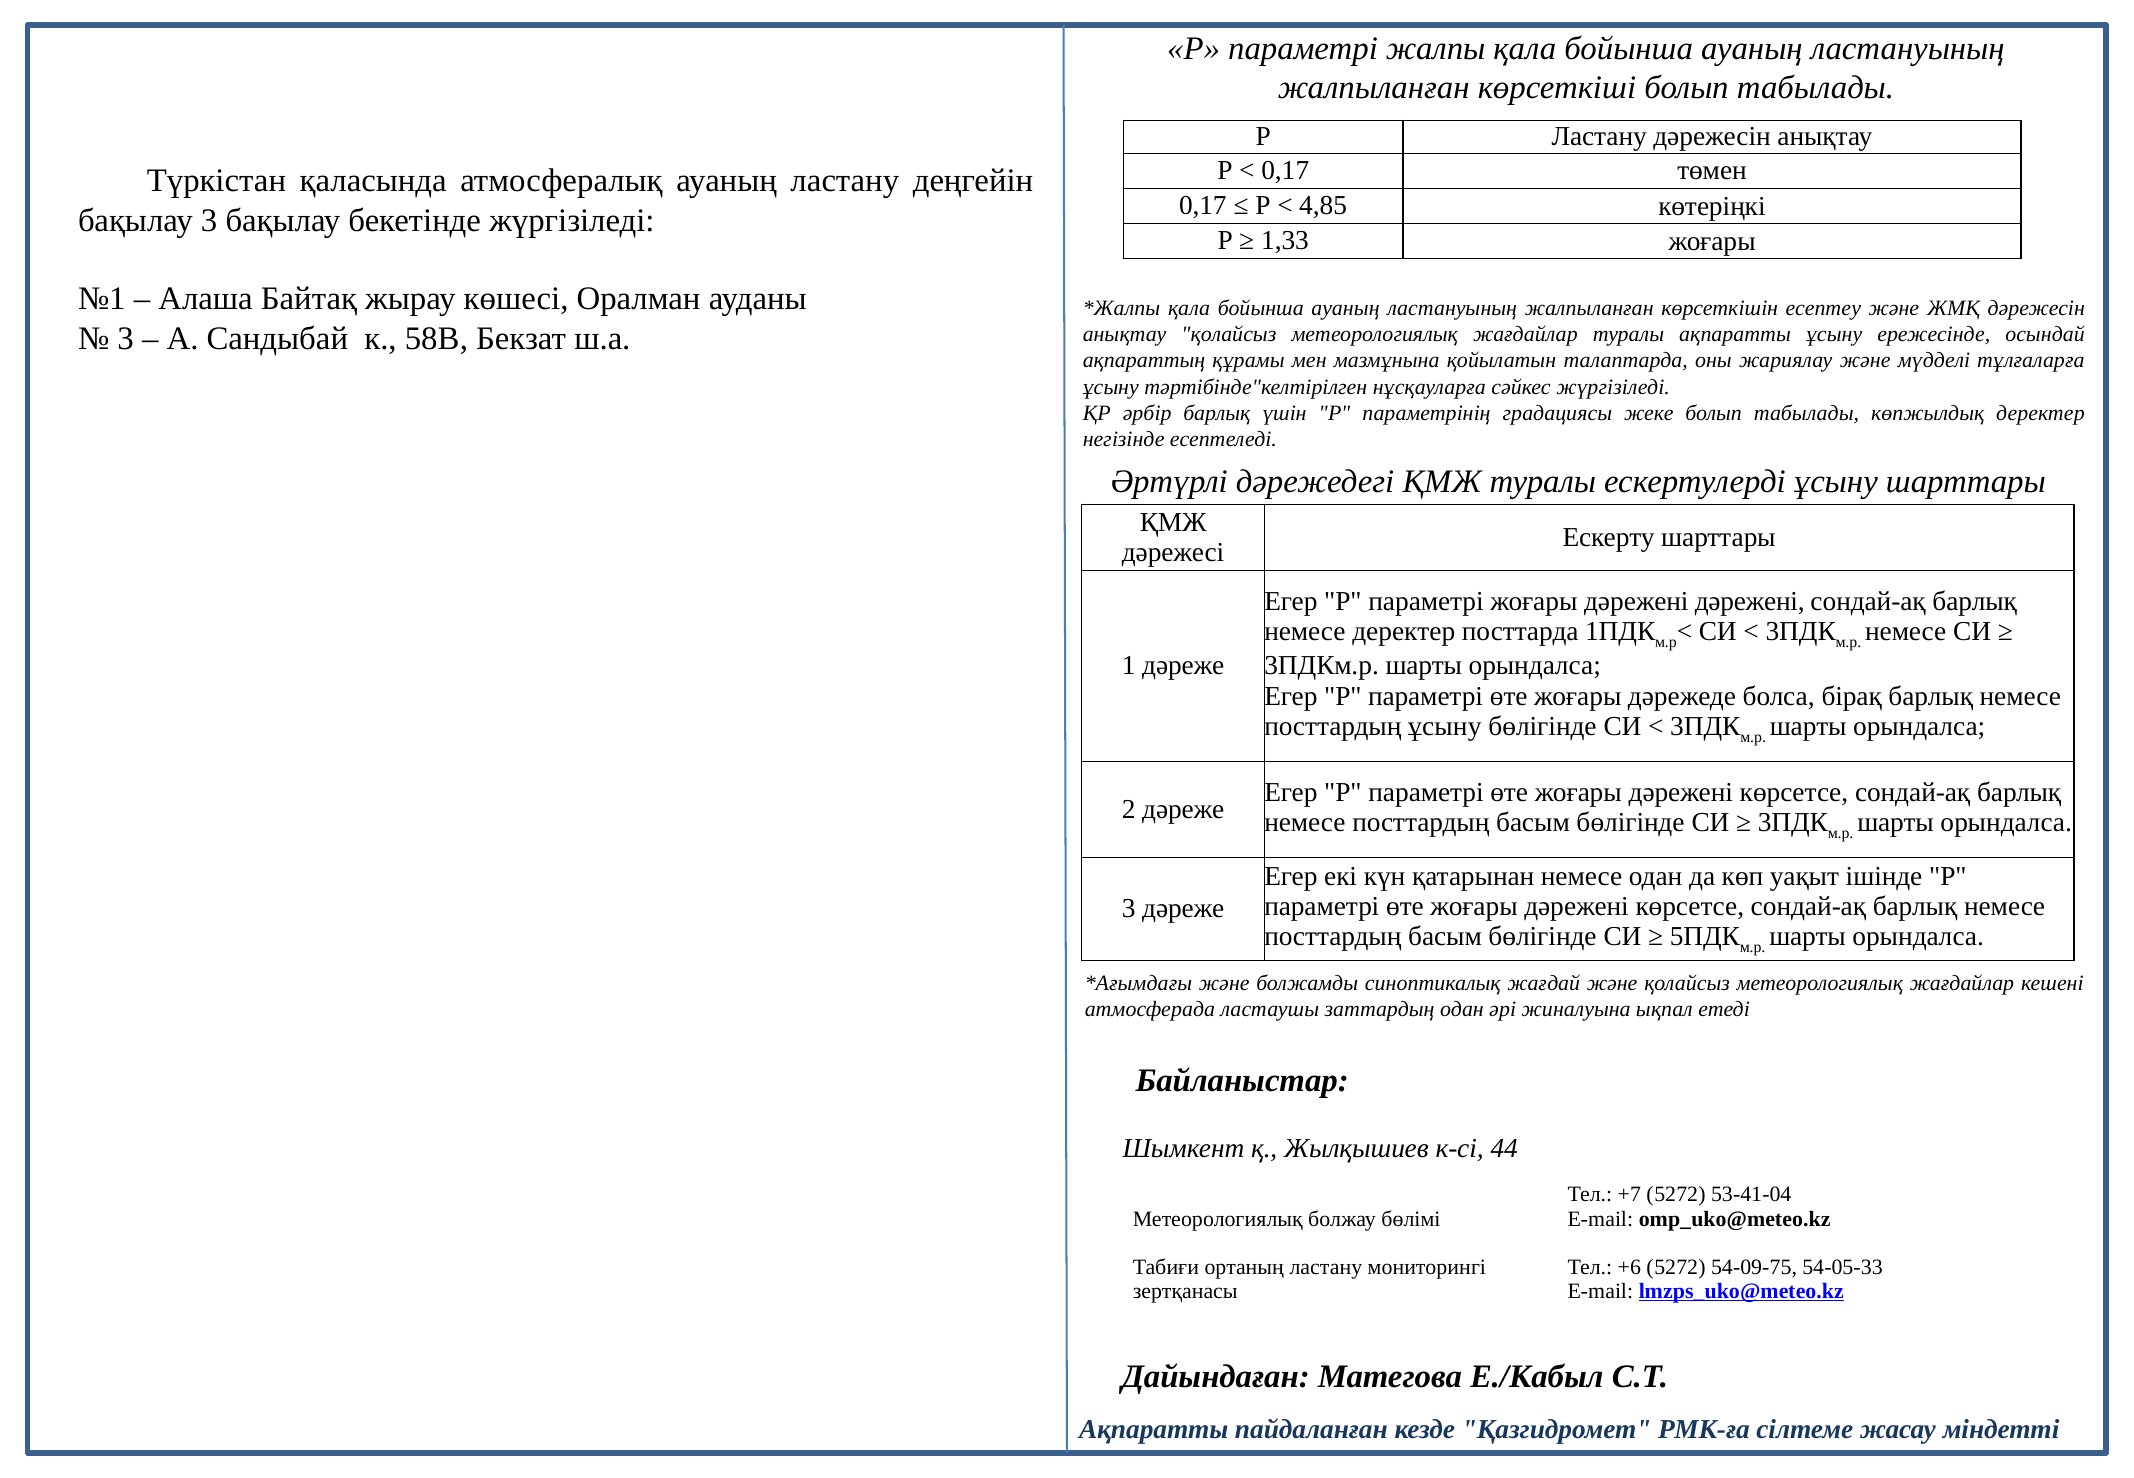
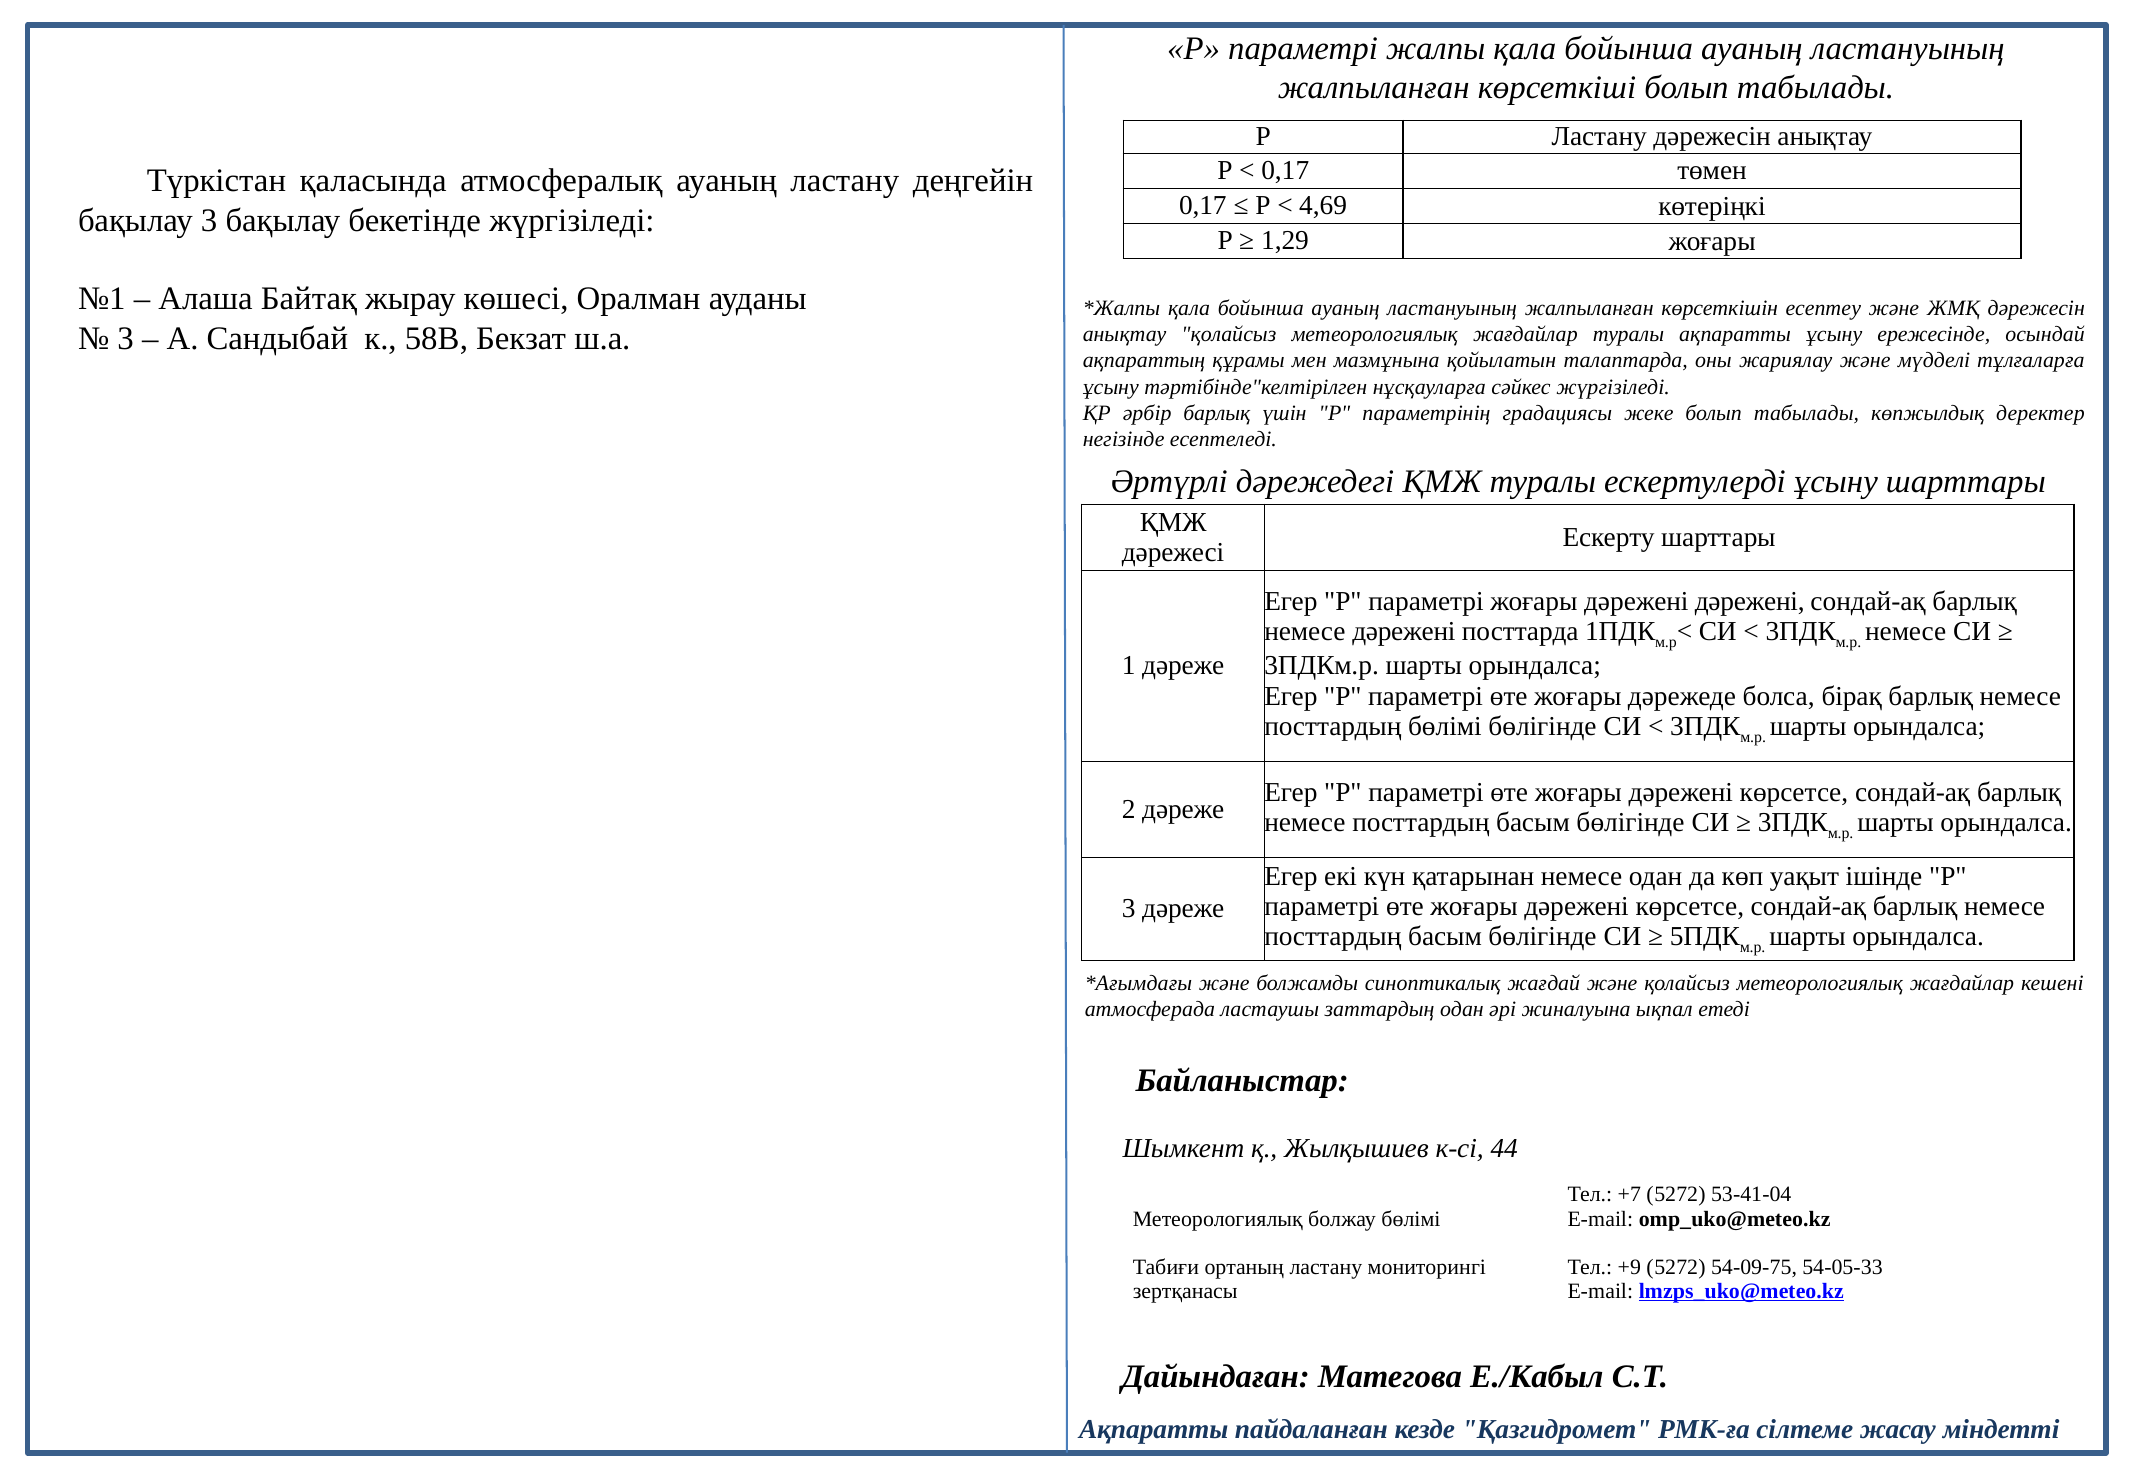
4,85: 4,85 -> 4,69
1,33: 1,33 -> 1,29
немесе деректер: деректер -> дәрежені
посттардың ұсыну: ұсыну -> бөлімі
+6: +6 -> +9
